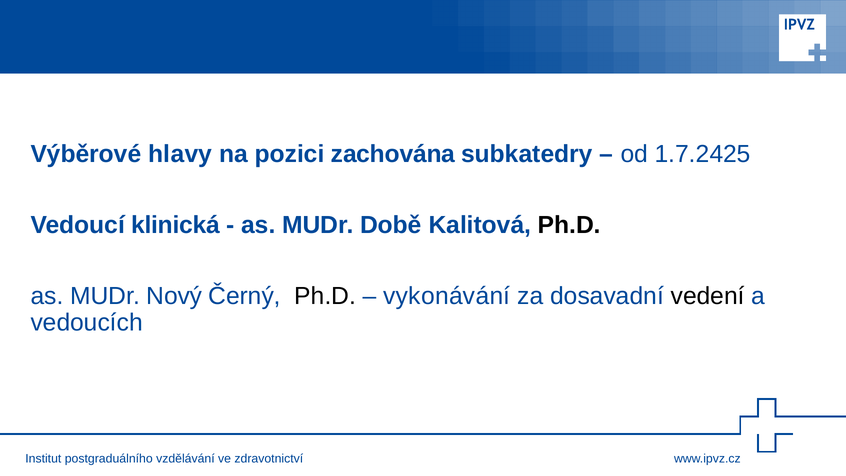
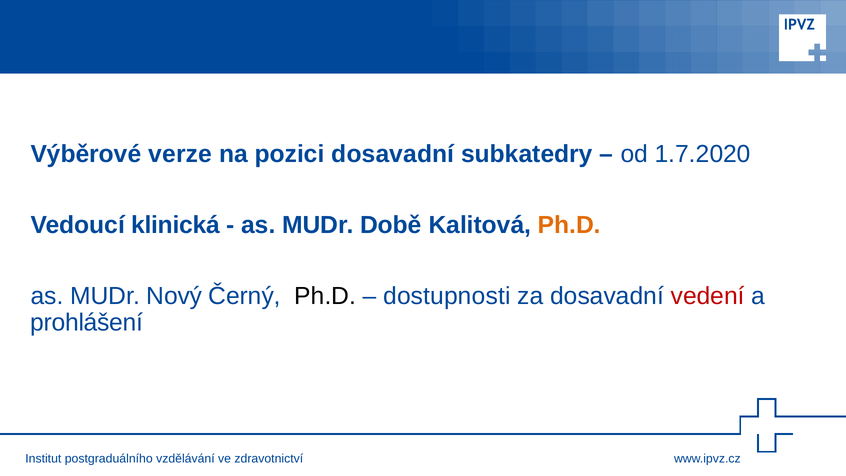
hlavy: hlavy -> verze
pozici zachována: zachována -> dosavadní
1.7.2425: 1.7.2425 -> 1.7.2020
Ph.D at (569, 225) colour: black -> orange
vykonávání: vykonávání -> dostupnosti
vedení colour: black -> red
vedoucích: vedoucích -> prohlášení
